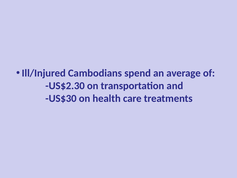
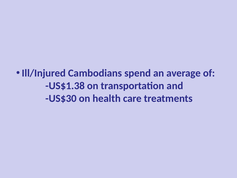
US$2.30: US$2.30 -> US$1.38
